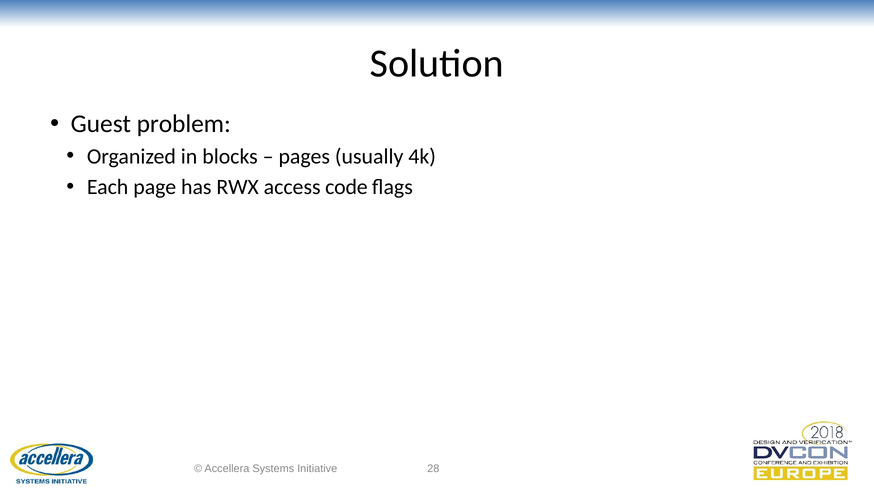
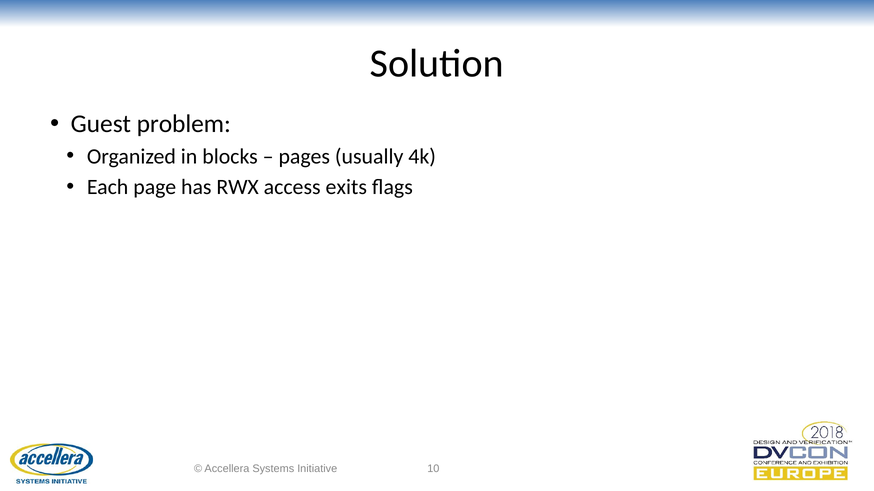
code: code -> exits
28: 28 -> 10
